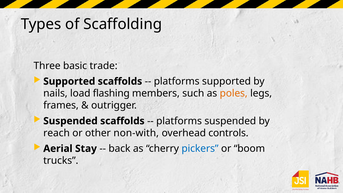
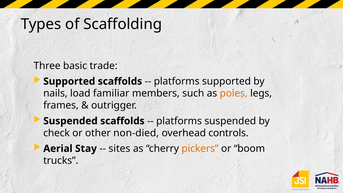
flashing: flashing -> familiar
reach: reach -> check
non-with: non-with -> non-died
back: back -> sites
pickers colour: blue -> orange
